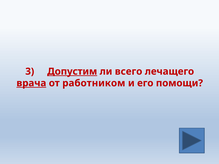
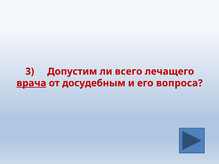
Допустим underline: present -> none
работником: работником -> досудебным
помощи: помощи -> вопроса
